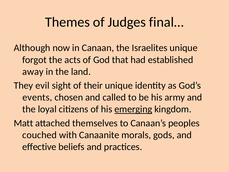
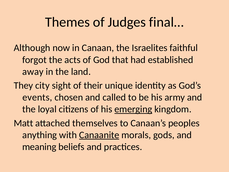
Israelites unique: unique -> faithful
evil: evil -> city
couched: couched -> anything
Canaanite underline: none -> present
effective: effective -> meaning
